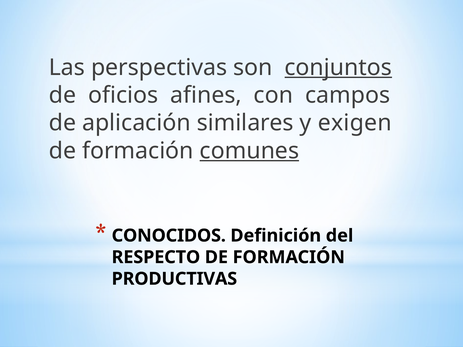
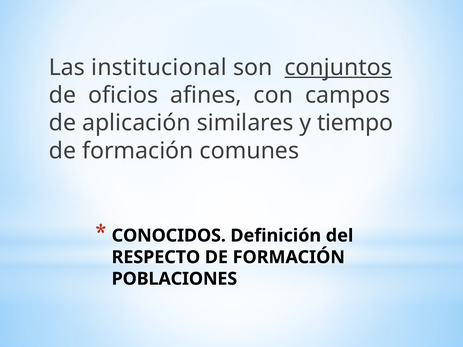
perspectivas: perspectivas -> institucional
exigen: exigen -> tiempo
comunes underline: present -> none
PRODUCTIVAS: PRODUCTIVAS -> POBLACIONES
